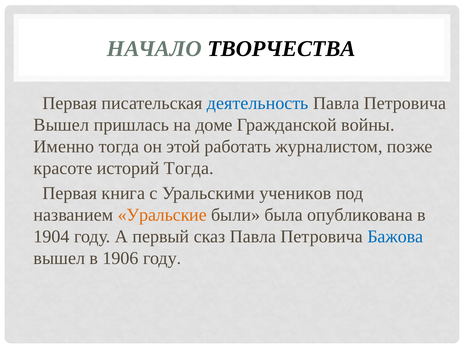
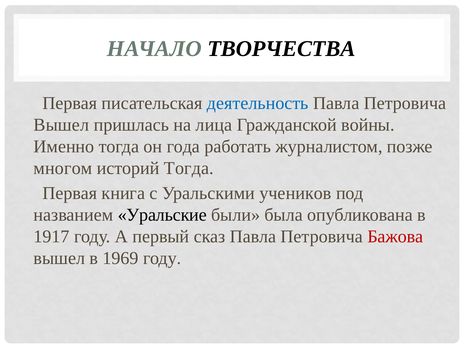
доме: доме -> лица
этой: этой -> года
красоте: красоте -> многом
Уральские colour: orange -> black
1904: 1904 -> 1917
Бажова colour: blue -> red
1906: 1906 -> 1969
